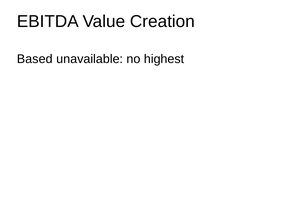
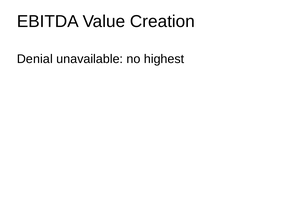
Based: Based -> Denial
